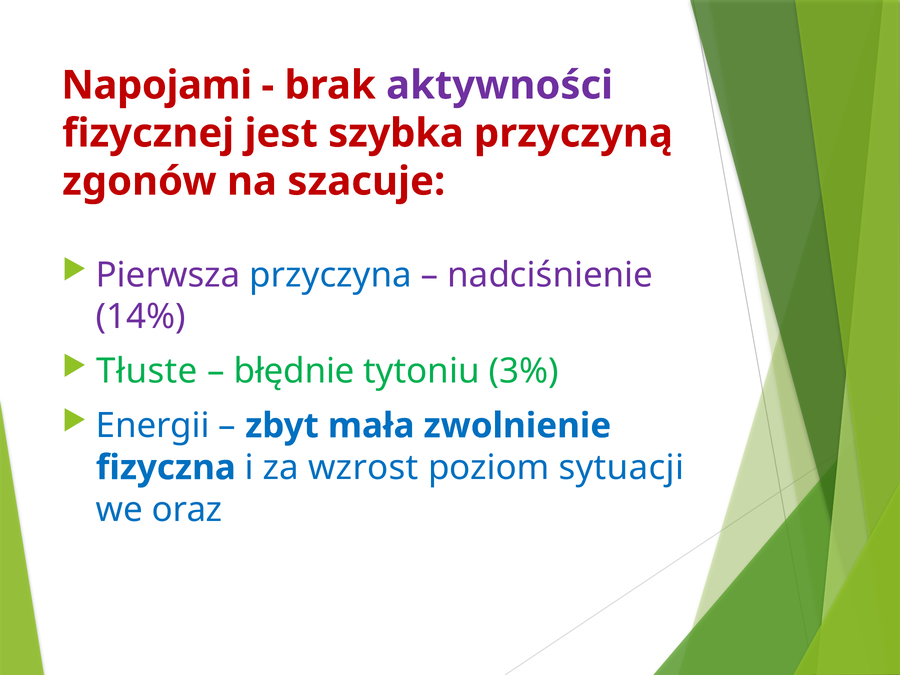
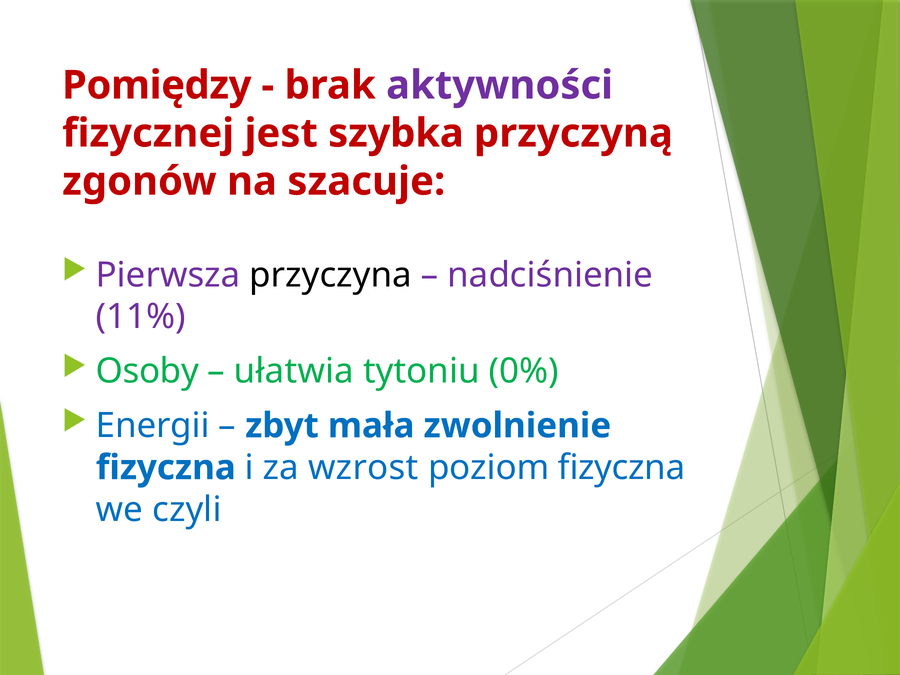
Napojami: Napojami -> Pomiędzy
przyczyna colour: blue -> black
14%: 14% -> 11%
Tłuste: Tłuste -> Osoby
błędnie: błędnie -> ułatwia
3%: 3% -> 0%
poziom sytuacji: sytuacji -> fizyczna
oraz: oraz -> czyli
